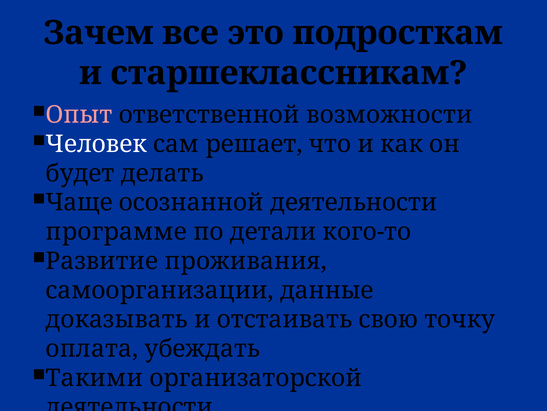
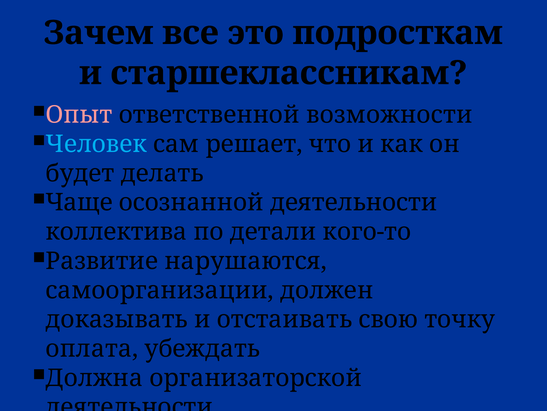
Человек colour: white -> light blue
программе: программе -> коллектива
проживания: проживания -> нарушаются
данные: данные -> должен
Такими: Такими -> Должна
